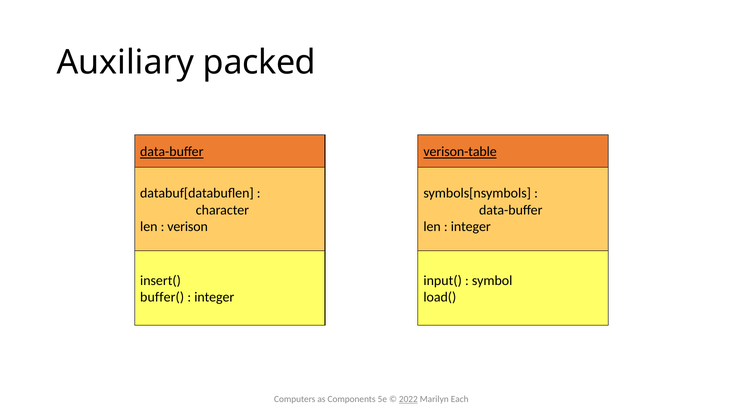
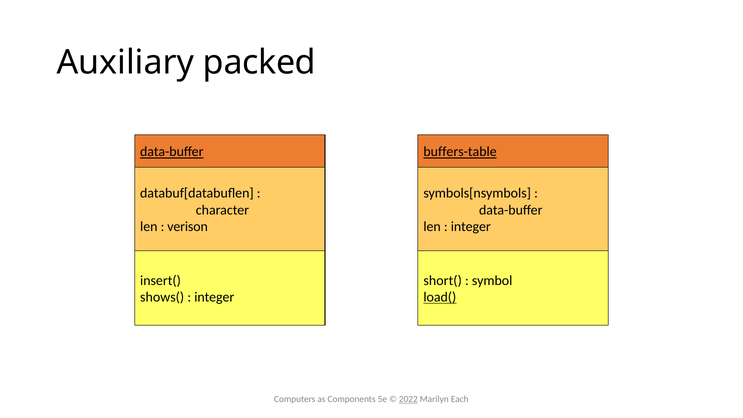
verison-table: verison-table -> buffers-table
input(: input( -> short(
buffer(: buffer( -> shows(
load( underline: none -> present
